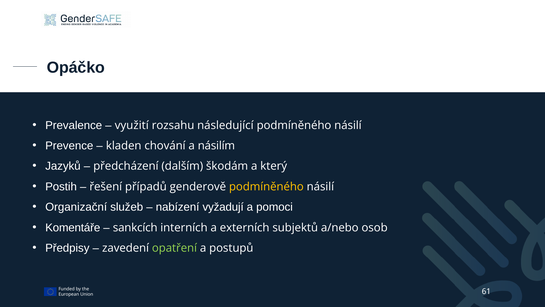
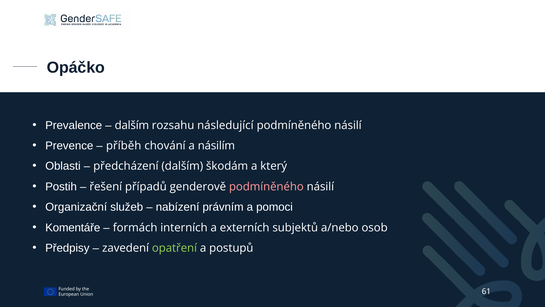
využití at (132, 125): využití -> dalším
kladen: kladen -> příběh
Jazyků: Jazyků -> Oblasti
podmíněného at (266, 186) colour: yellow -> pink
vyžadují: vyžadují -> právním
sankcích: sankcích -> formách
